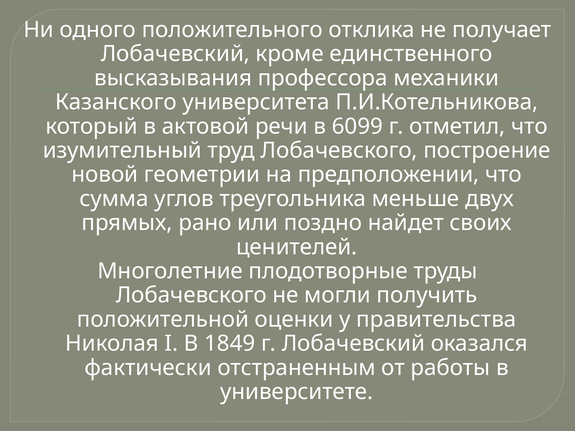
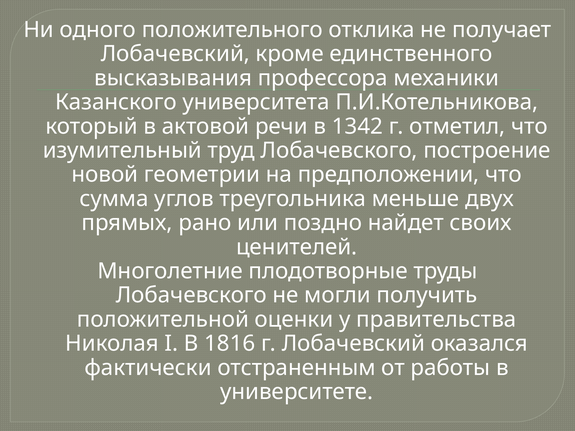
6099: 6099 -> 1342
1849: 1849 -> 1816
